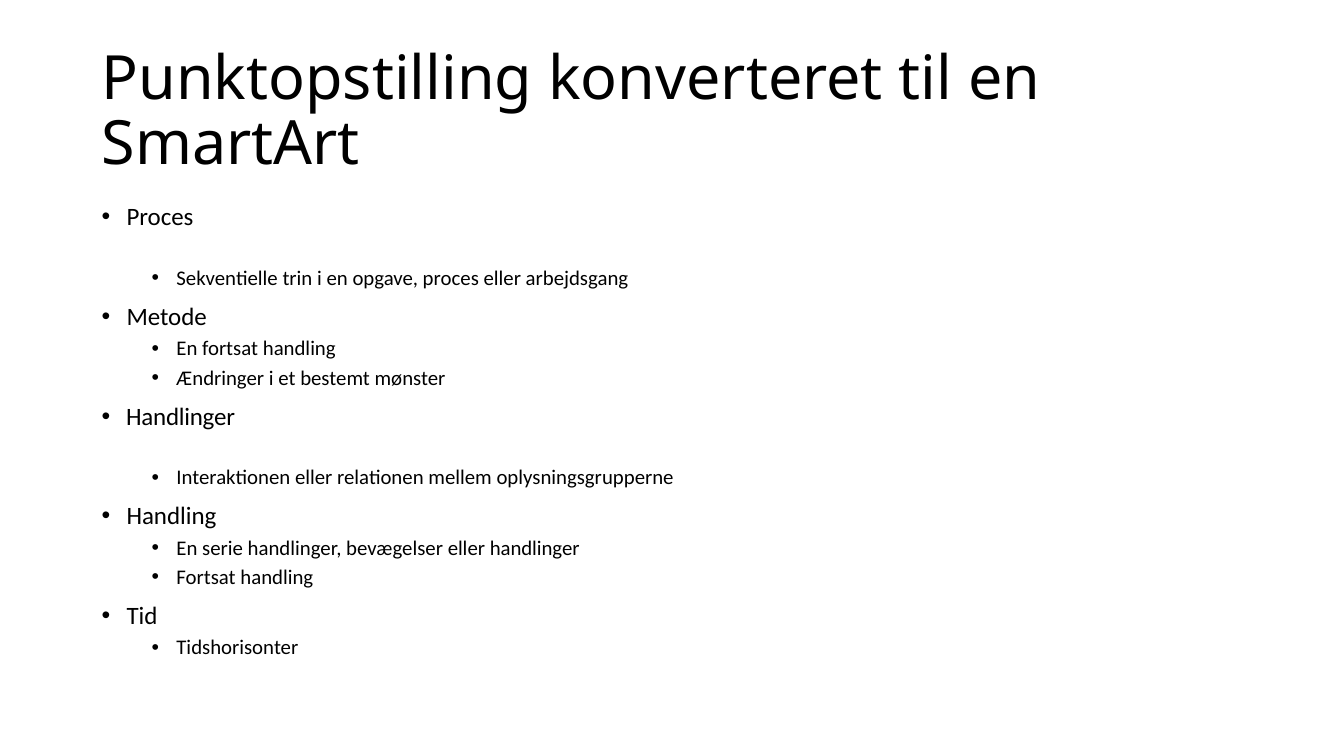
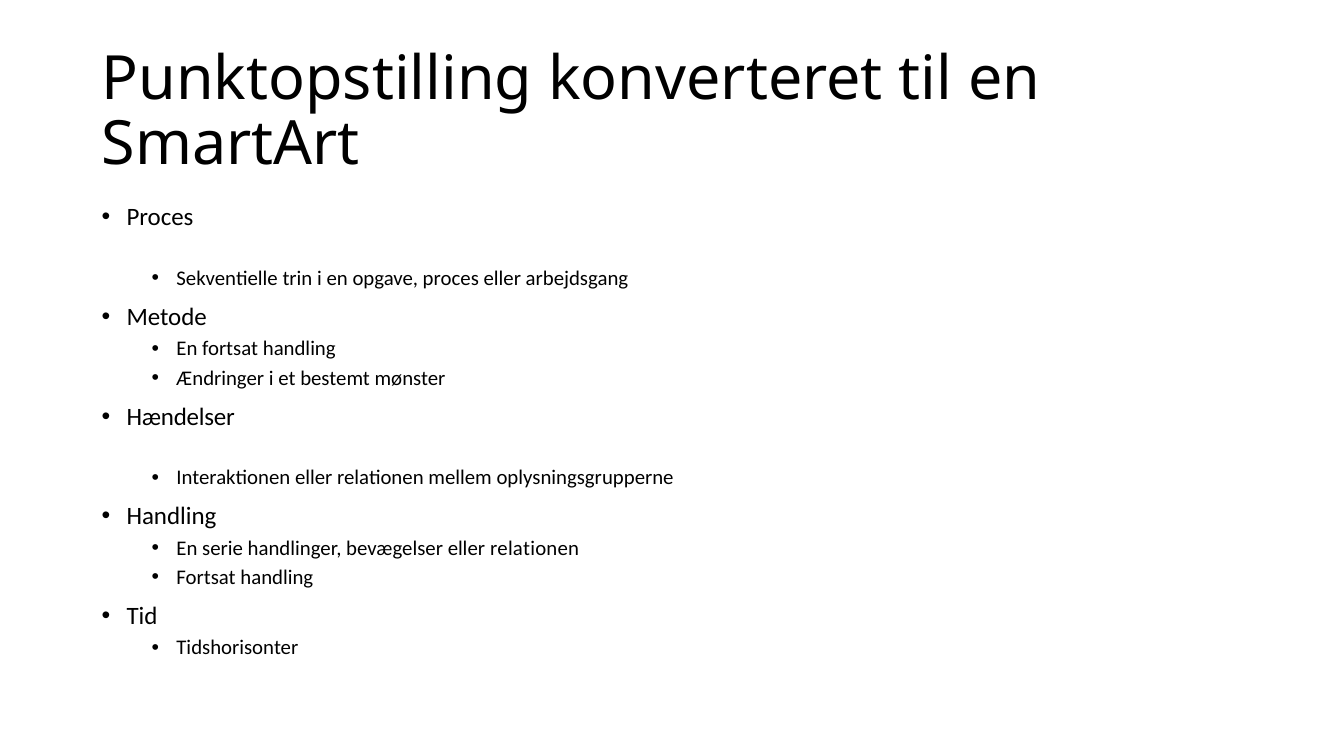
Handlinger at (181, 417): Handlinger -> Hændelser
bevægelser eller handlinger: handlinger -> relationen
